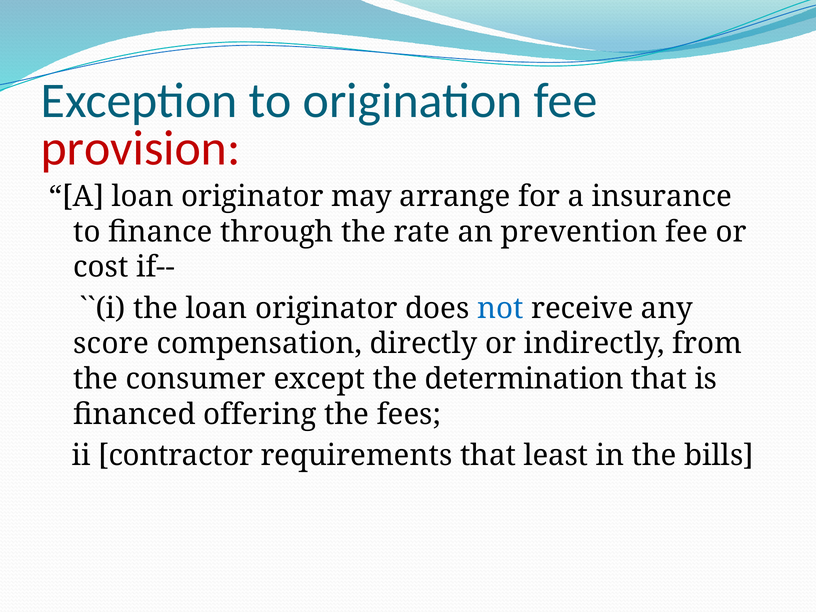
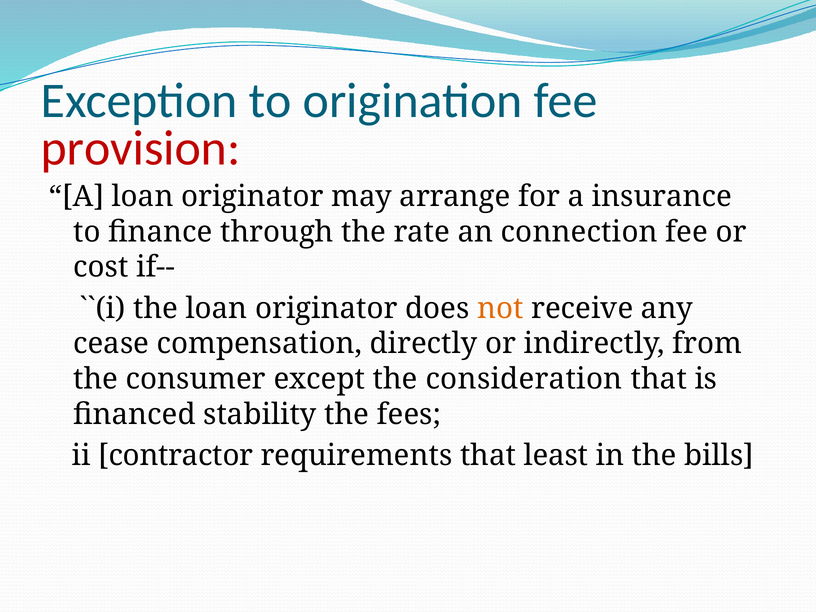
prevention: prevention -> connection
not colour: blue -> orange
score: score -> cease
determination: determination -> consideration
offering: offering -> stability
